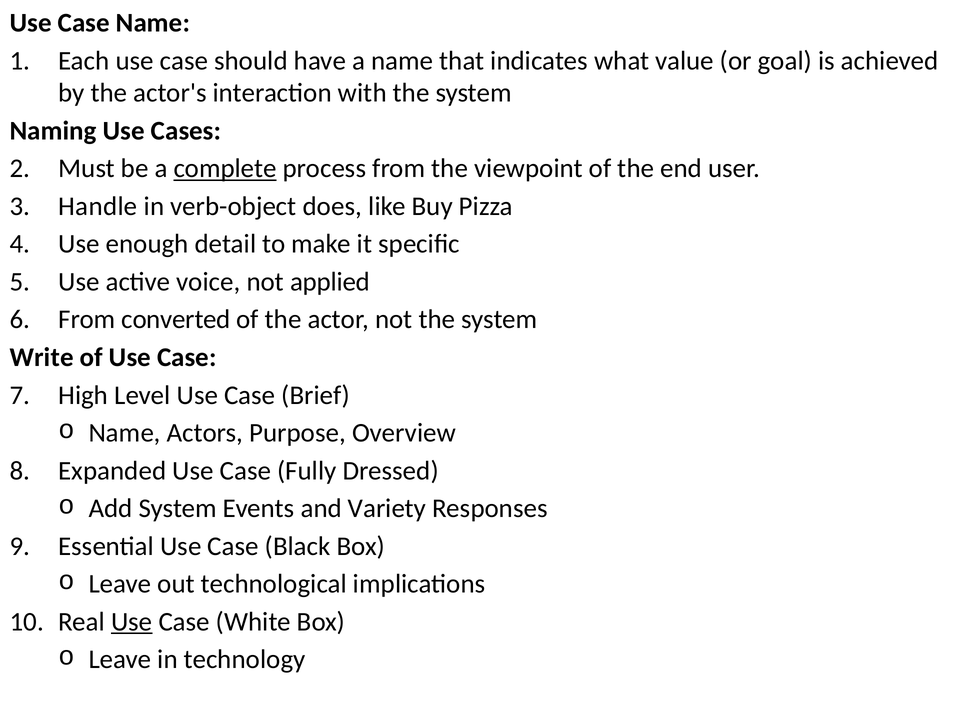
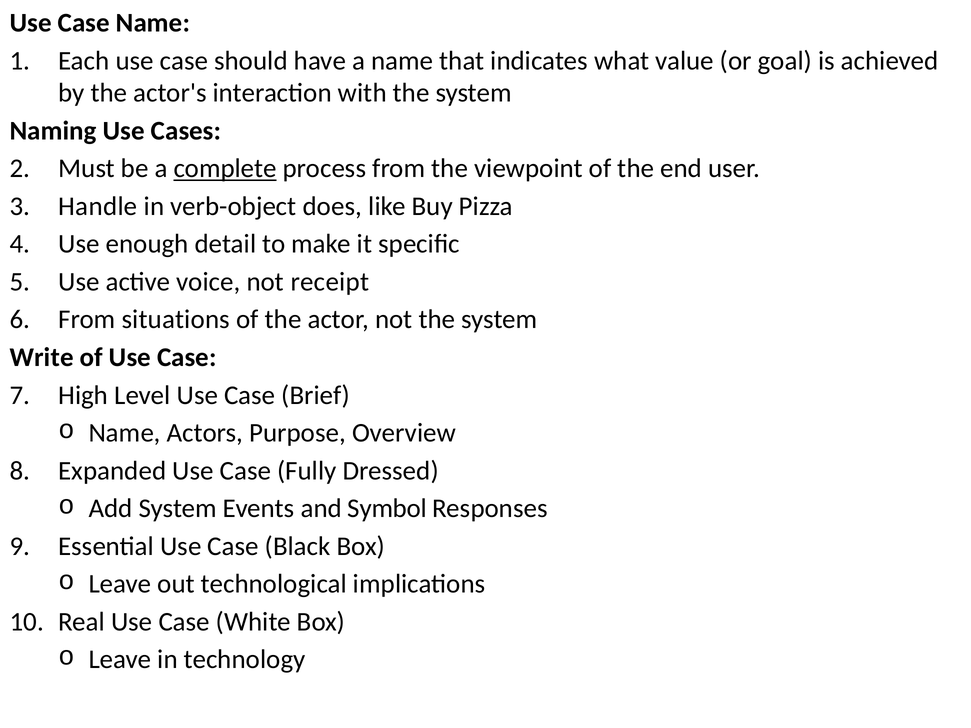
applied: applied -> receipt
converted: converted -> situations
Variety: Variety -> Symbol
Use at (132, 622) underline: present -> none
